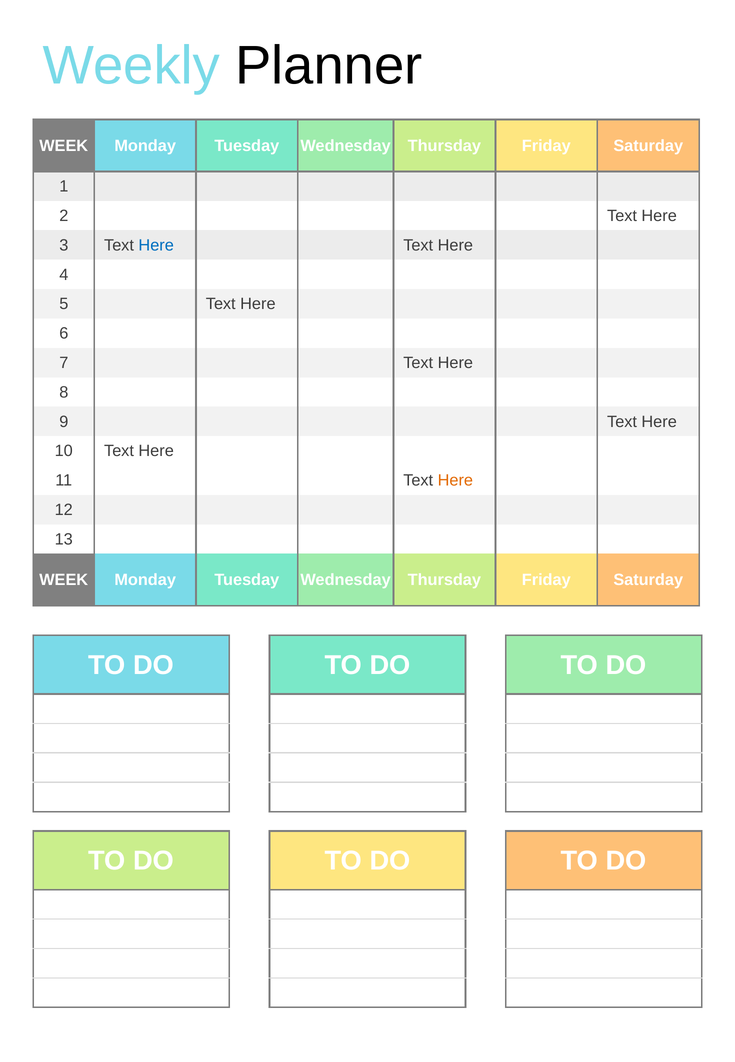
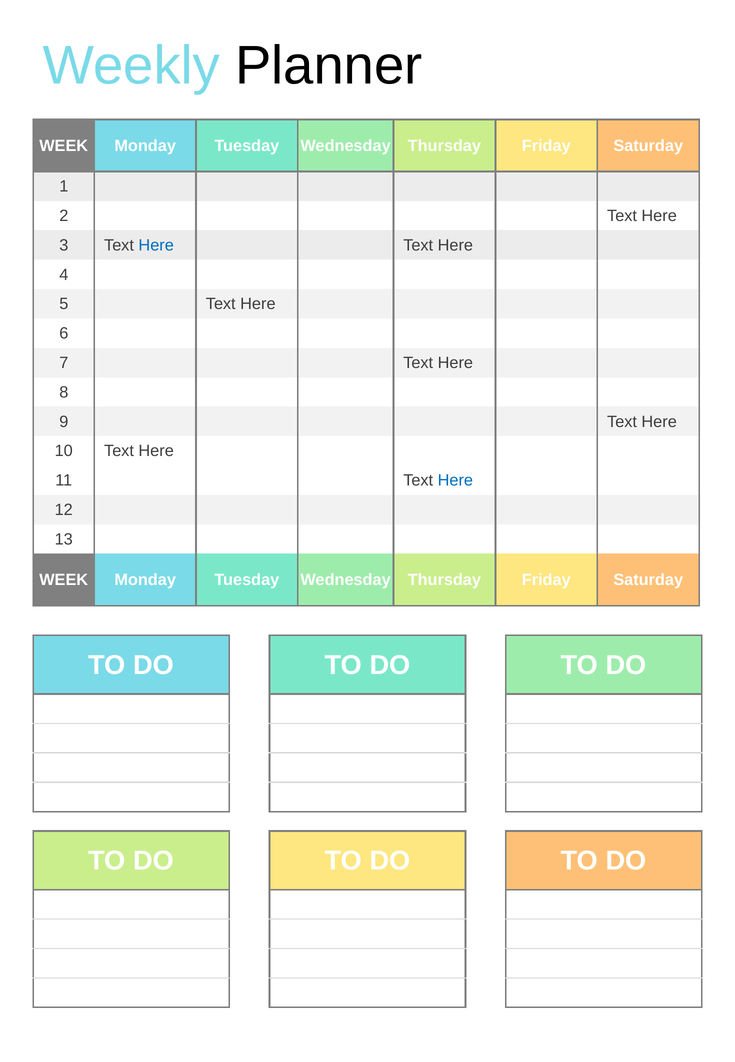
Here at (455, 480) colour: orange -> blue
